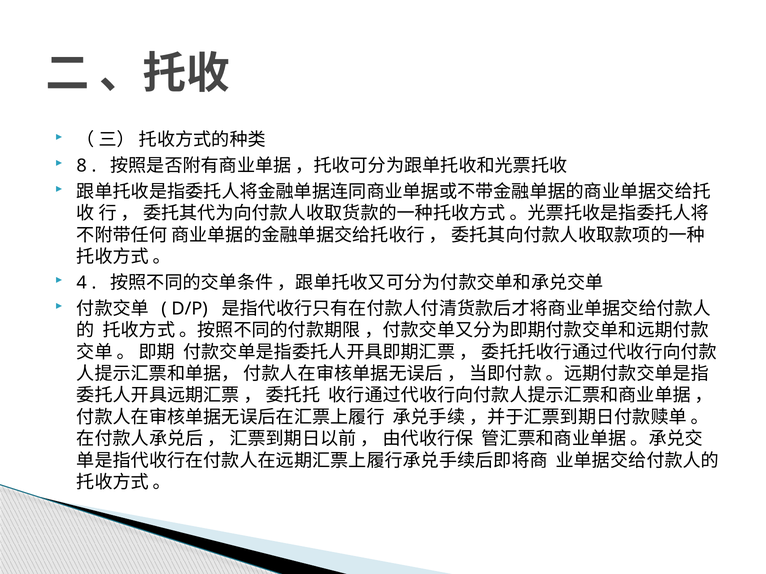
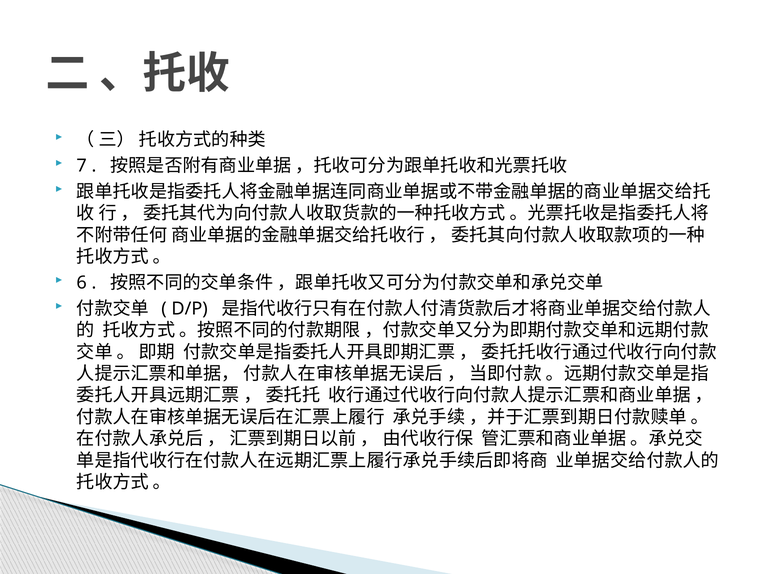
8: 8 -> 7
4: 4 -> 6
